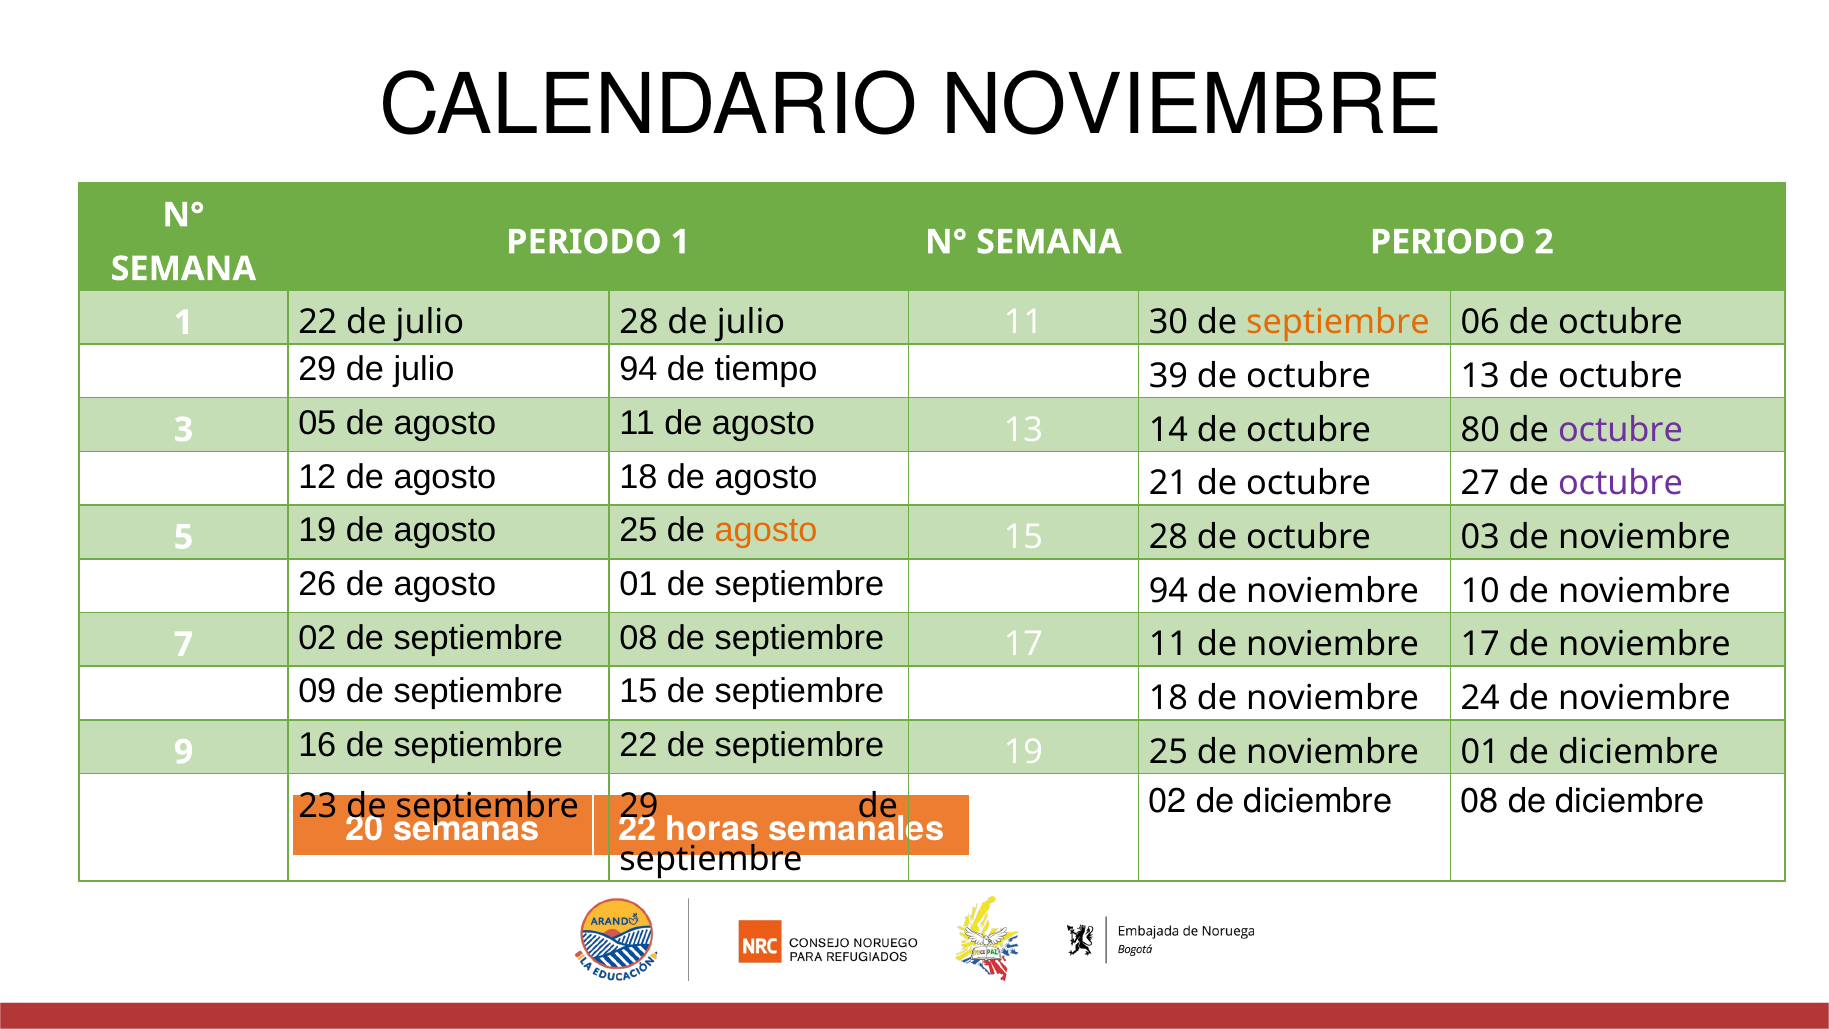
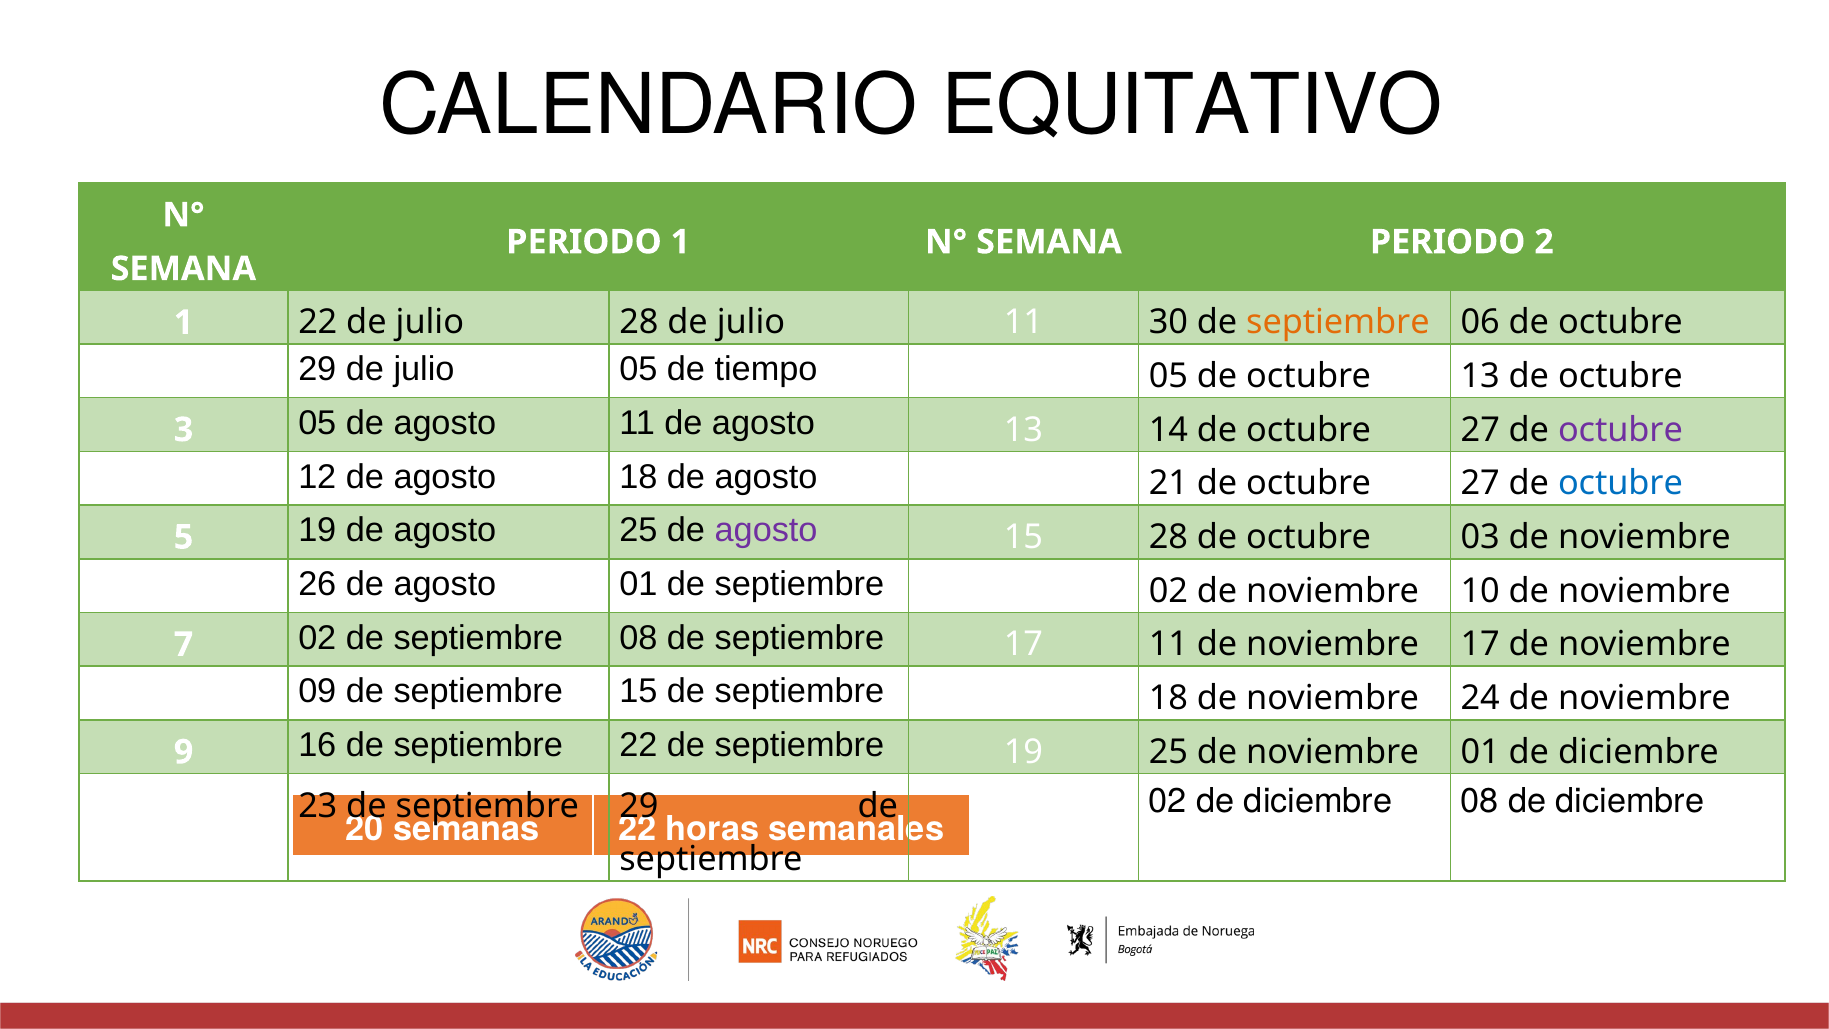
CALENDARIO NOVIEMBRE: NOVIEMBRE -> EQUITATIVO
julio 94: 94 -> 05
12 39: 39 -> 05
14 de octubre 80: 80 -> 27
octubre at (1620, 483) colour: purple -> blue
agosto at (766, 530) colour: orange -> purple
16 94: 94 -> 02
